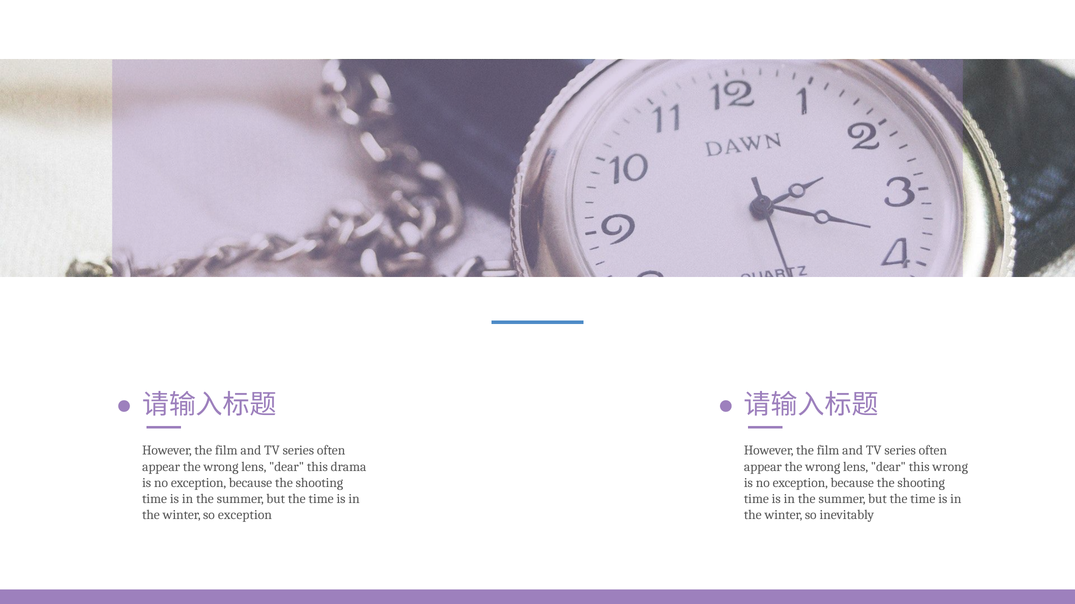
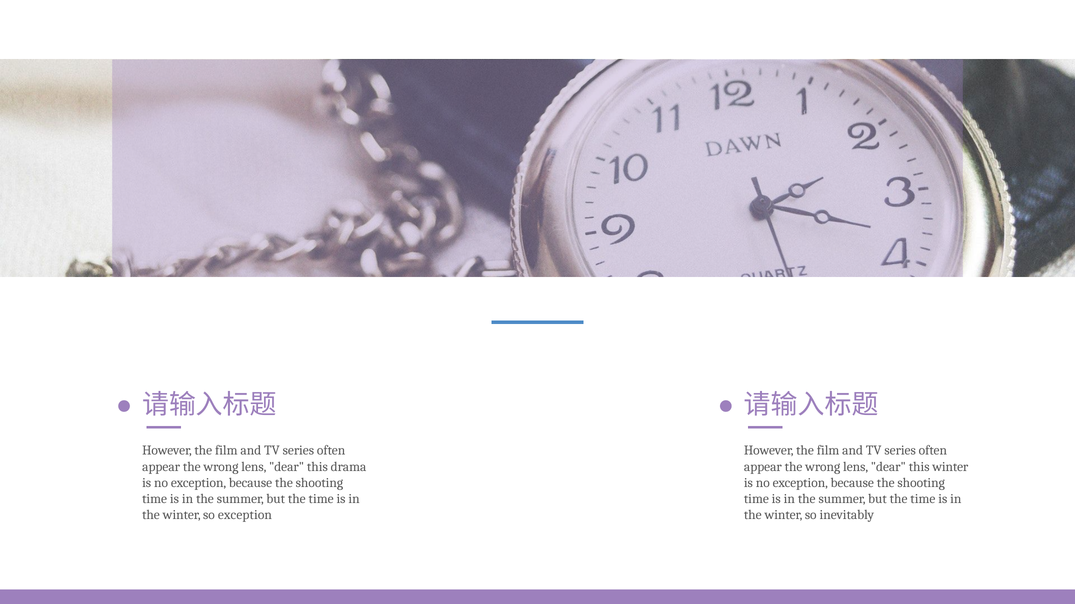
this wrong: wrong -> winter
